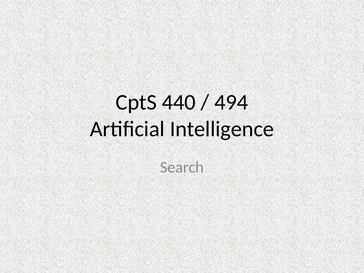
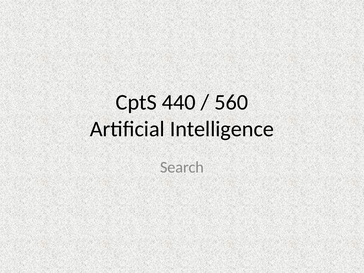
494: 494 -> 560
